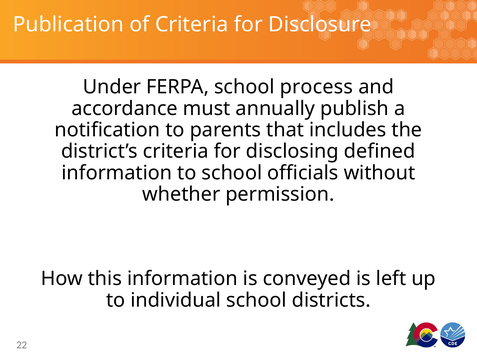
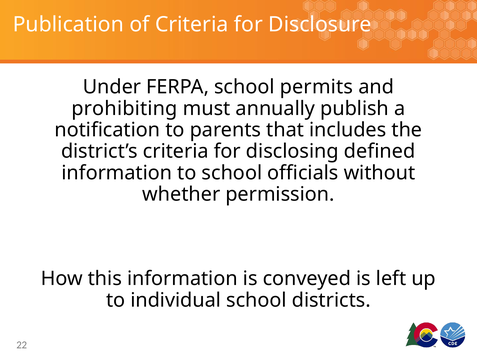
process: process -> permits
accordance: accordance -> prohibiting
